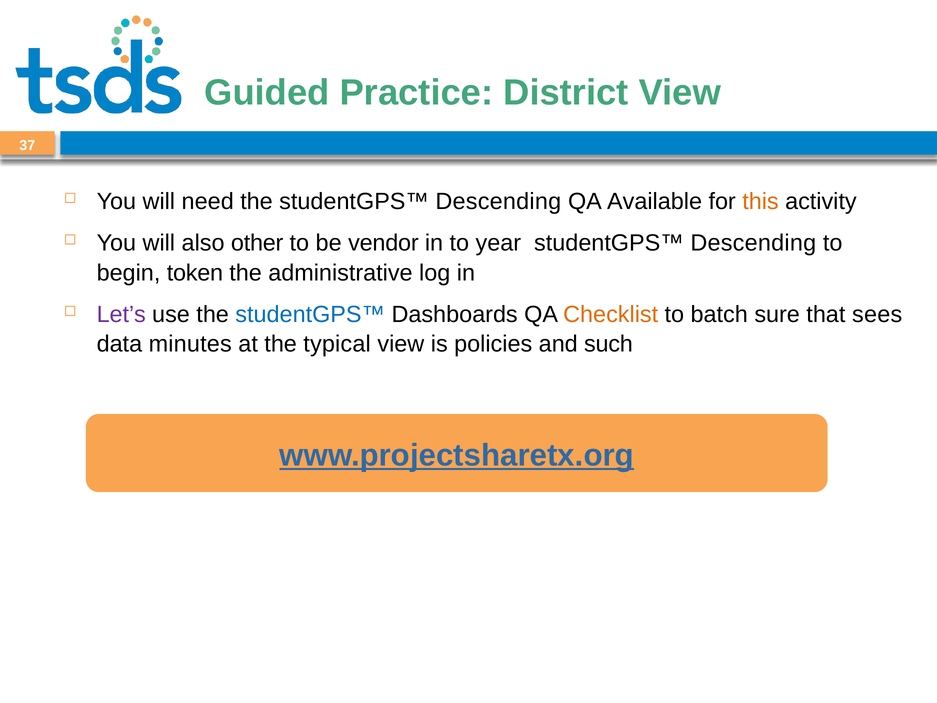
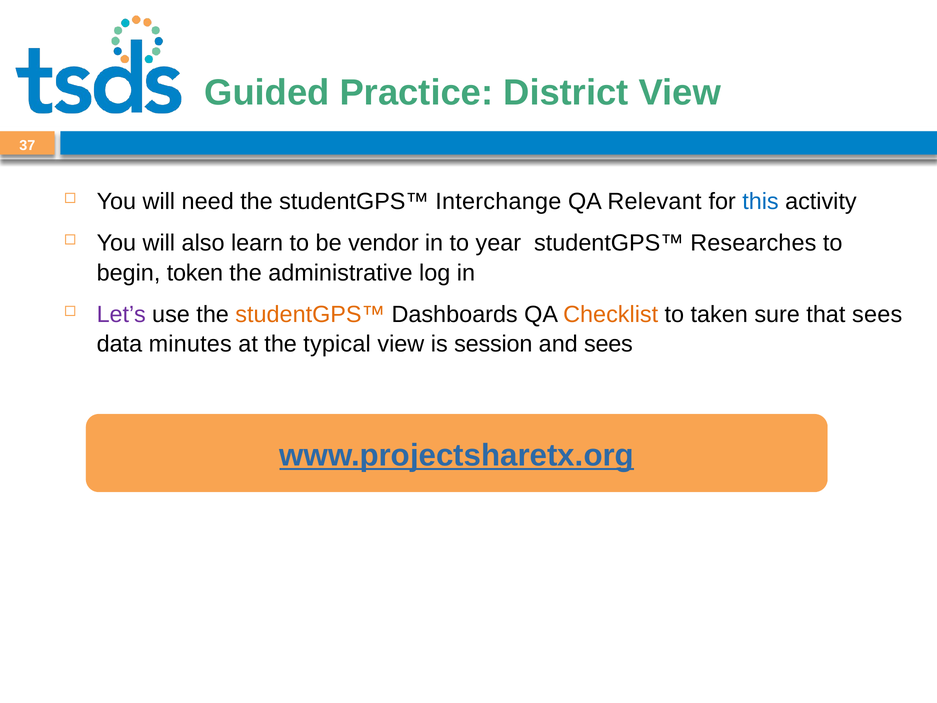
the studentGPS™ Descending: Descending -> Interchange
Available: Available -> Relevant
this colour: orange -> blue
other: other -> learn
Descending at (753, 243): Descending -> Researches
studentGPS™ at (310, 314) colour: blue -> orange
batch: batch -> taken
policies: policies -> session
and such: such -> sees
